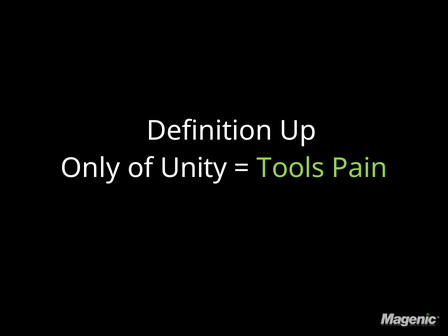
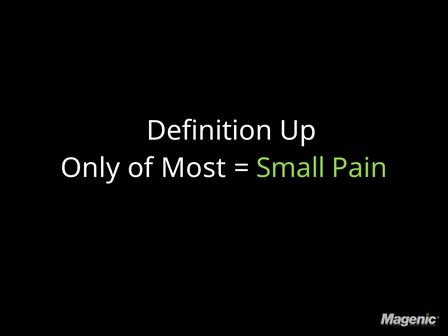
Unity: Unity -> Most
Tools: Tools -> Small
